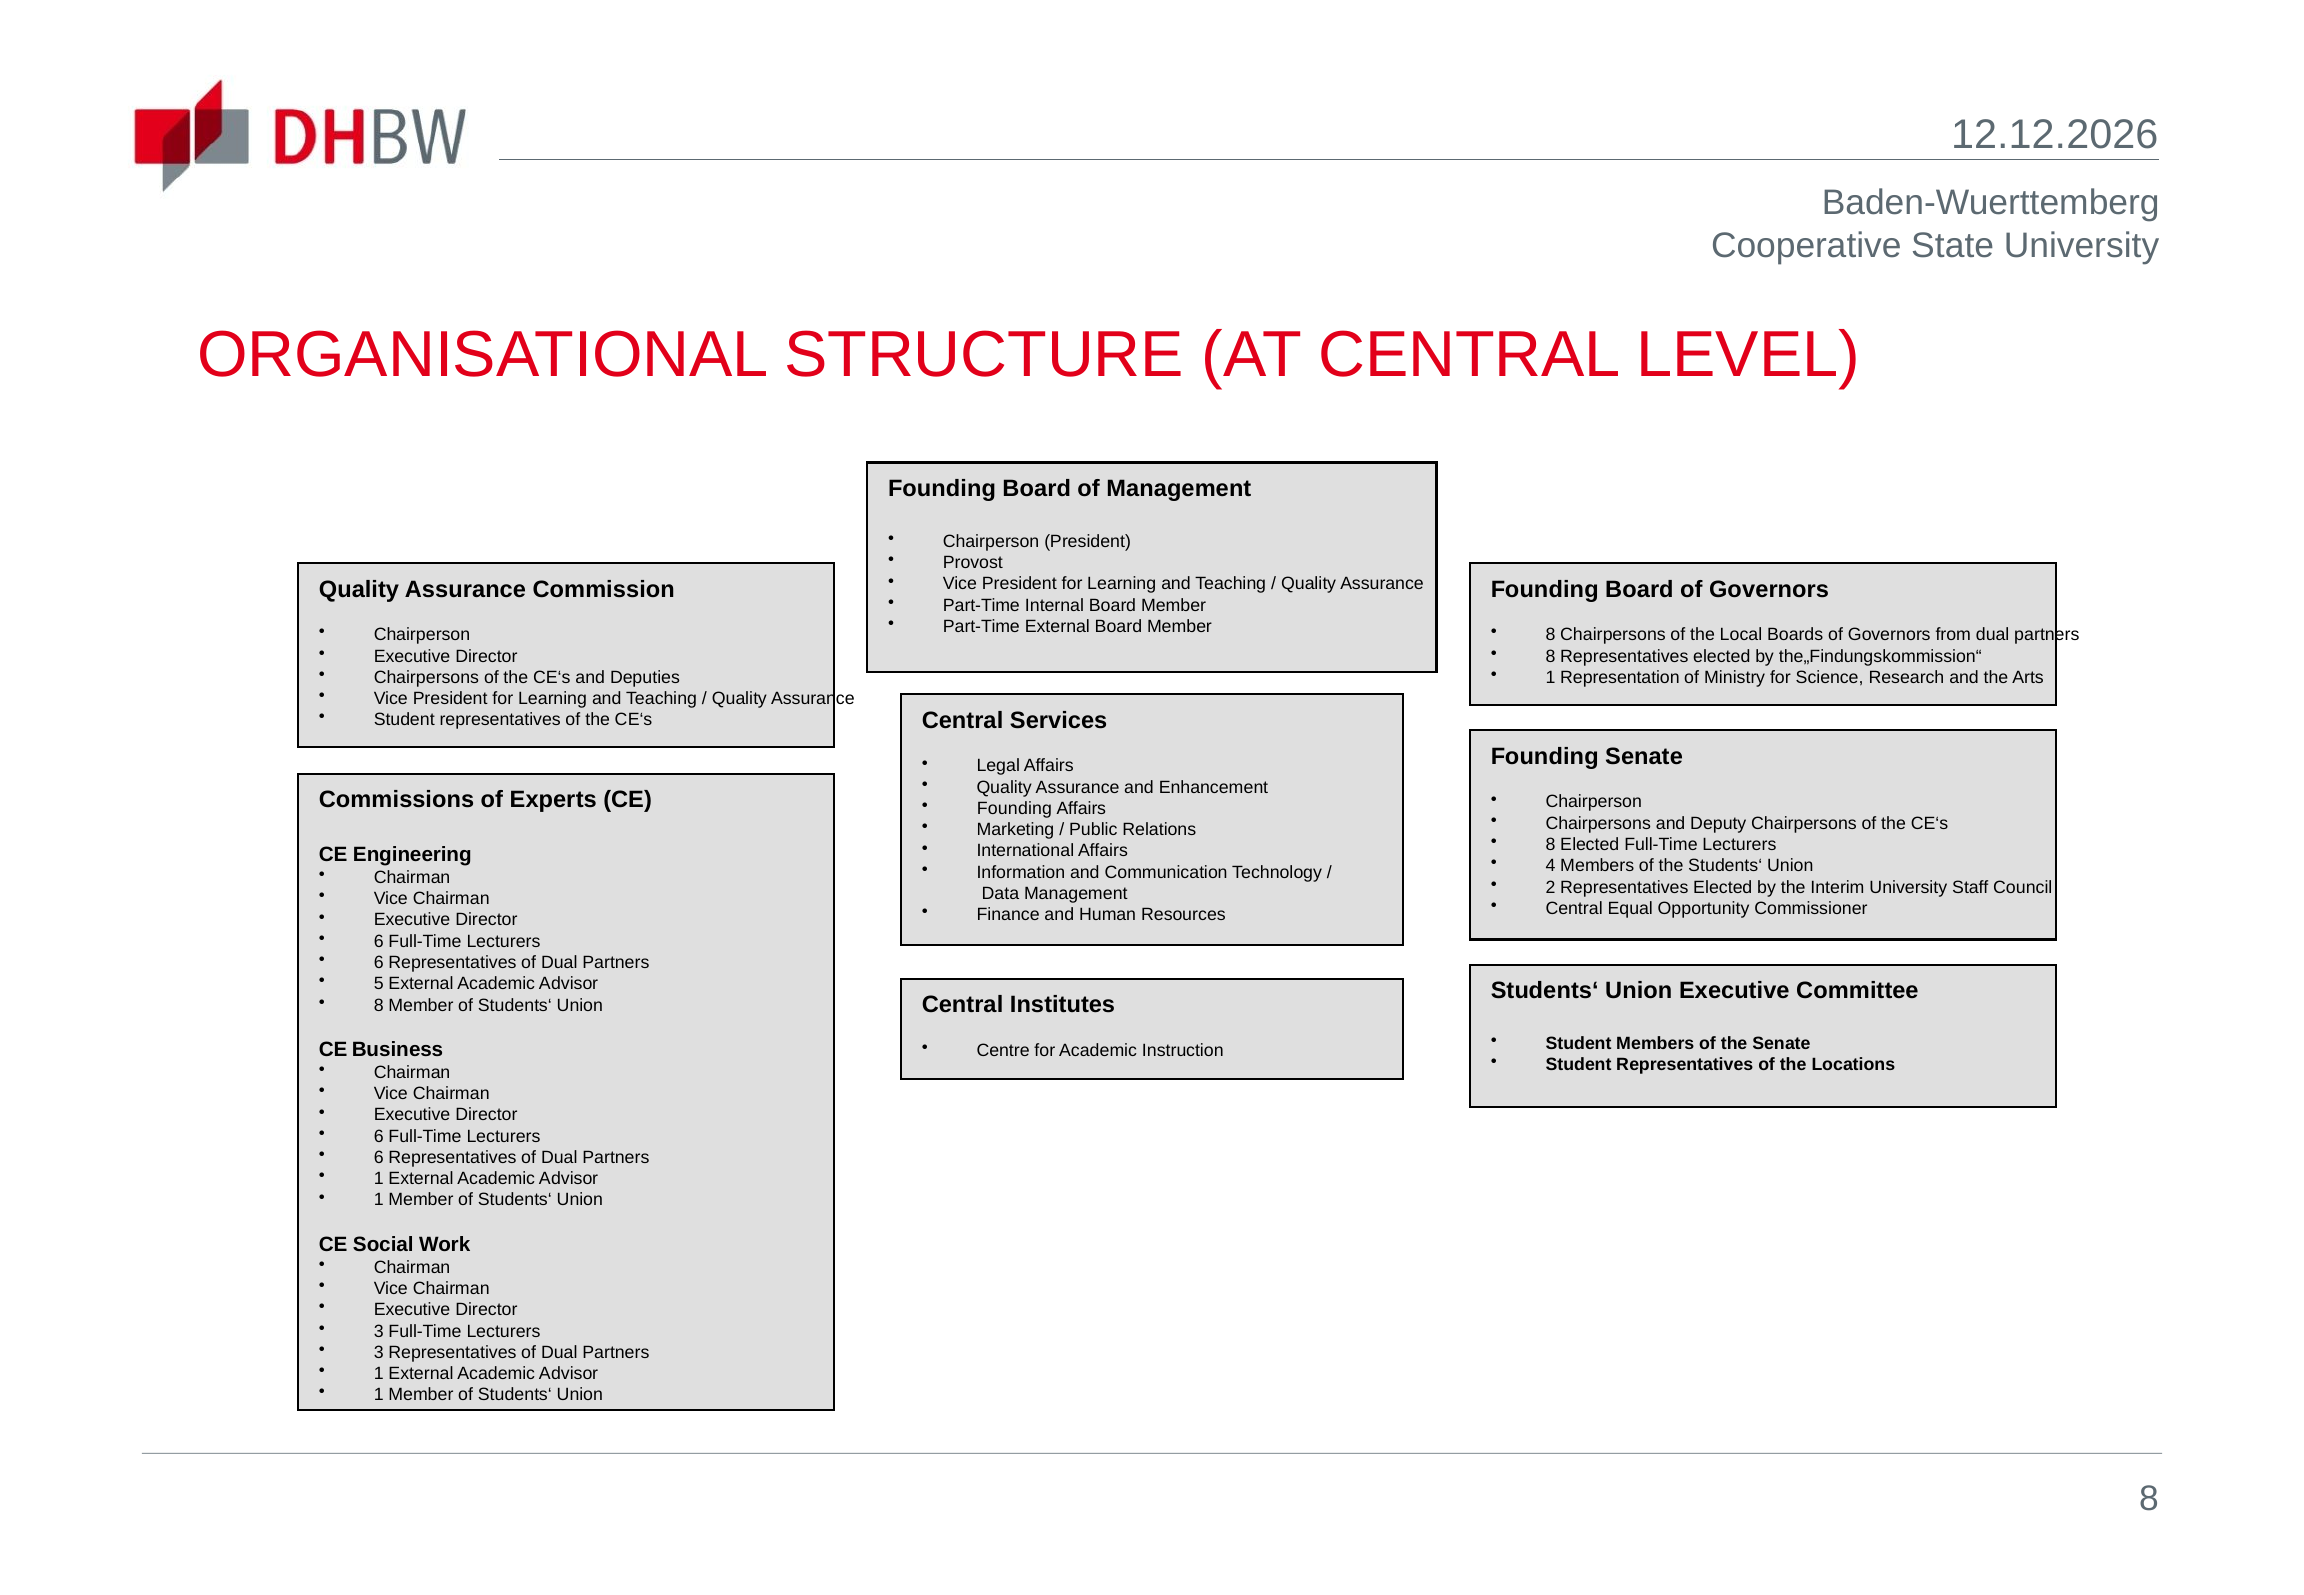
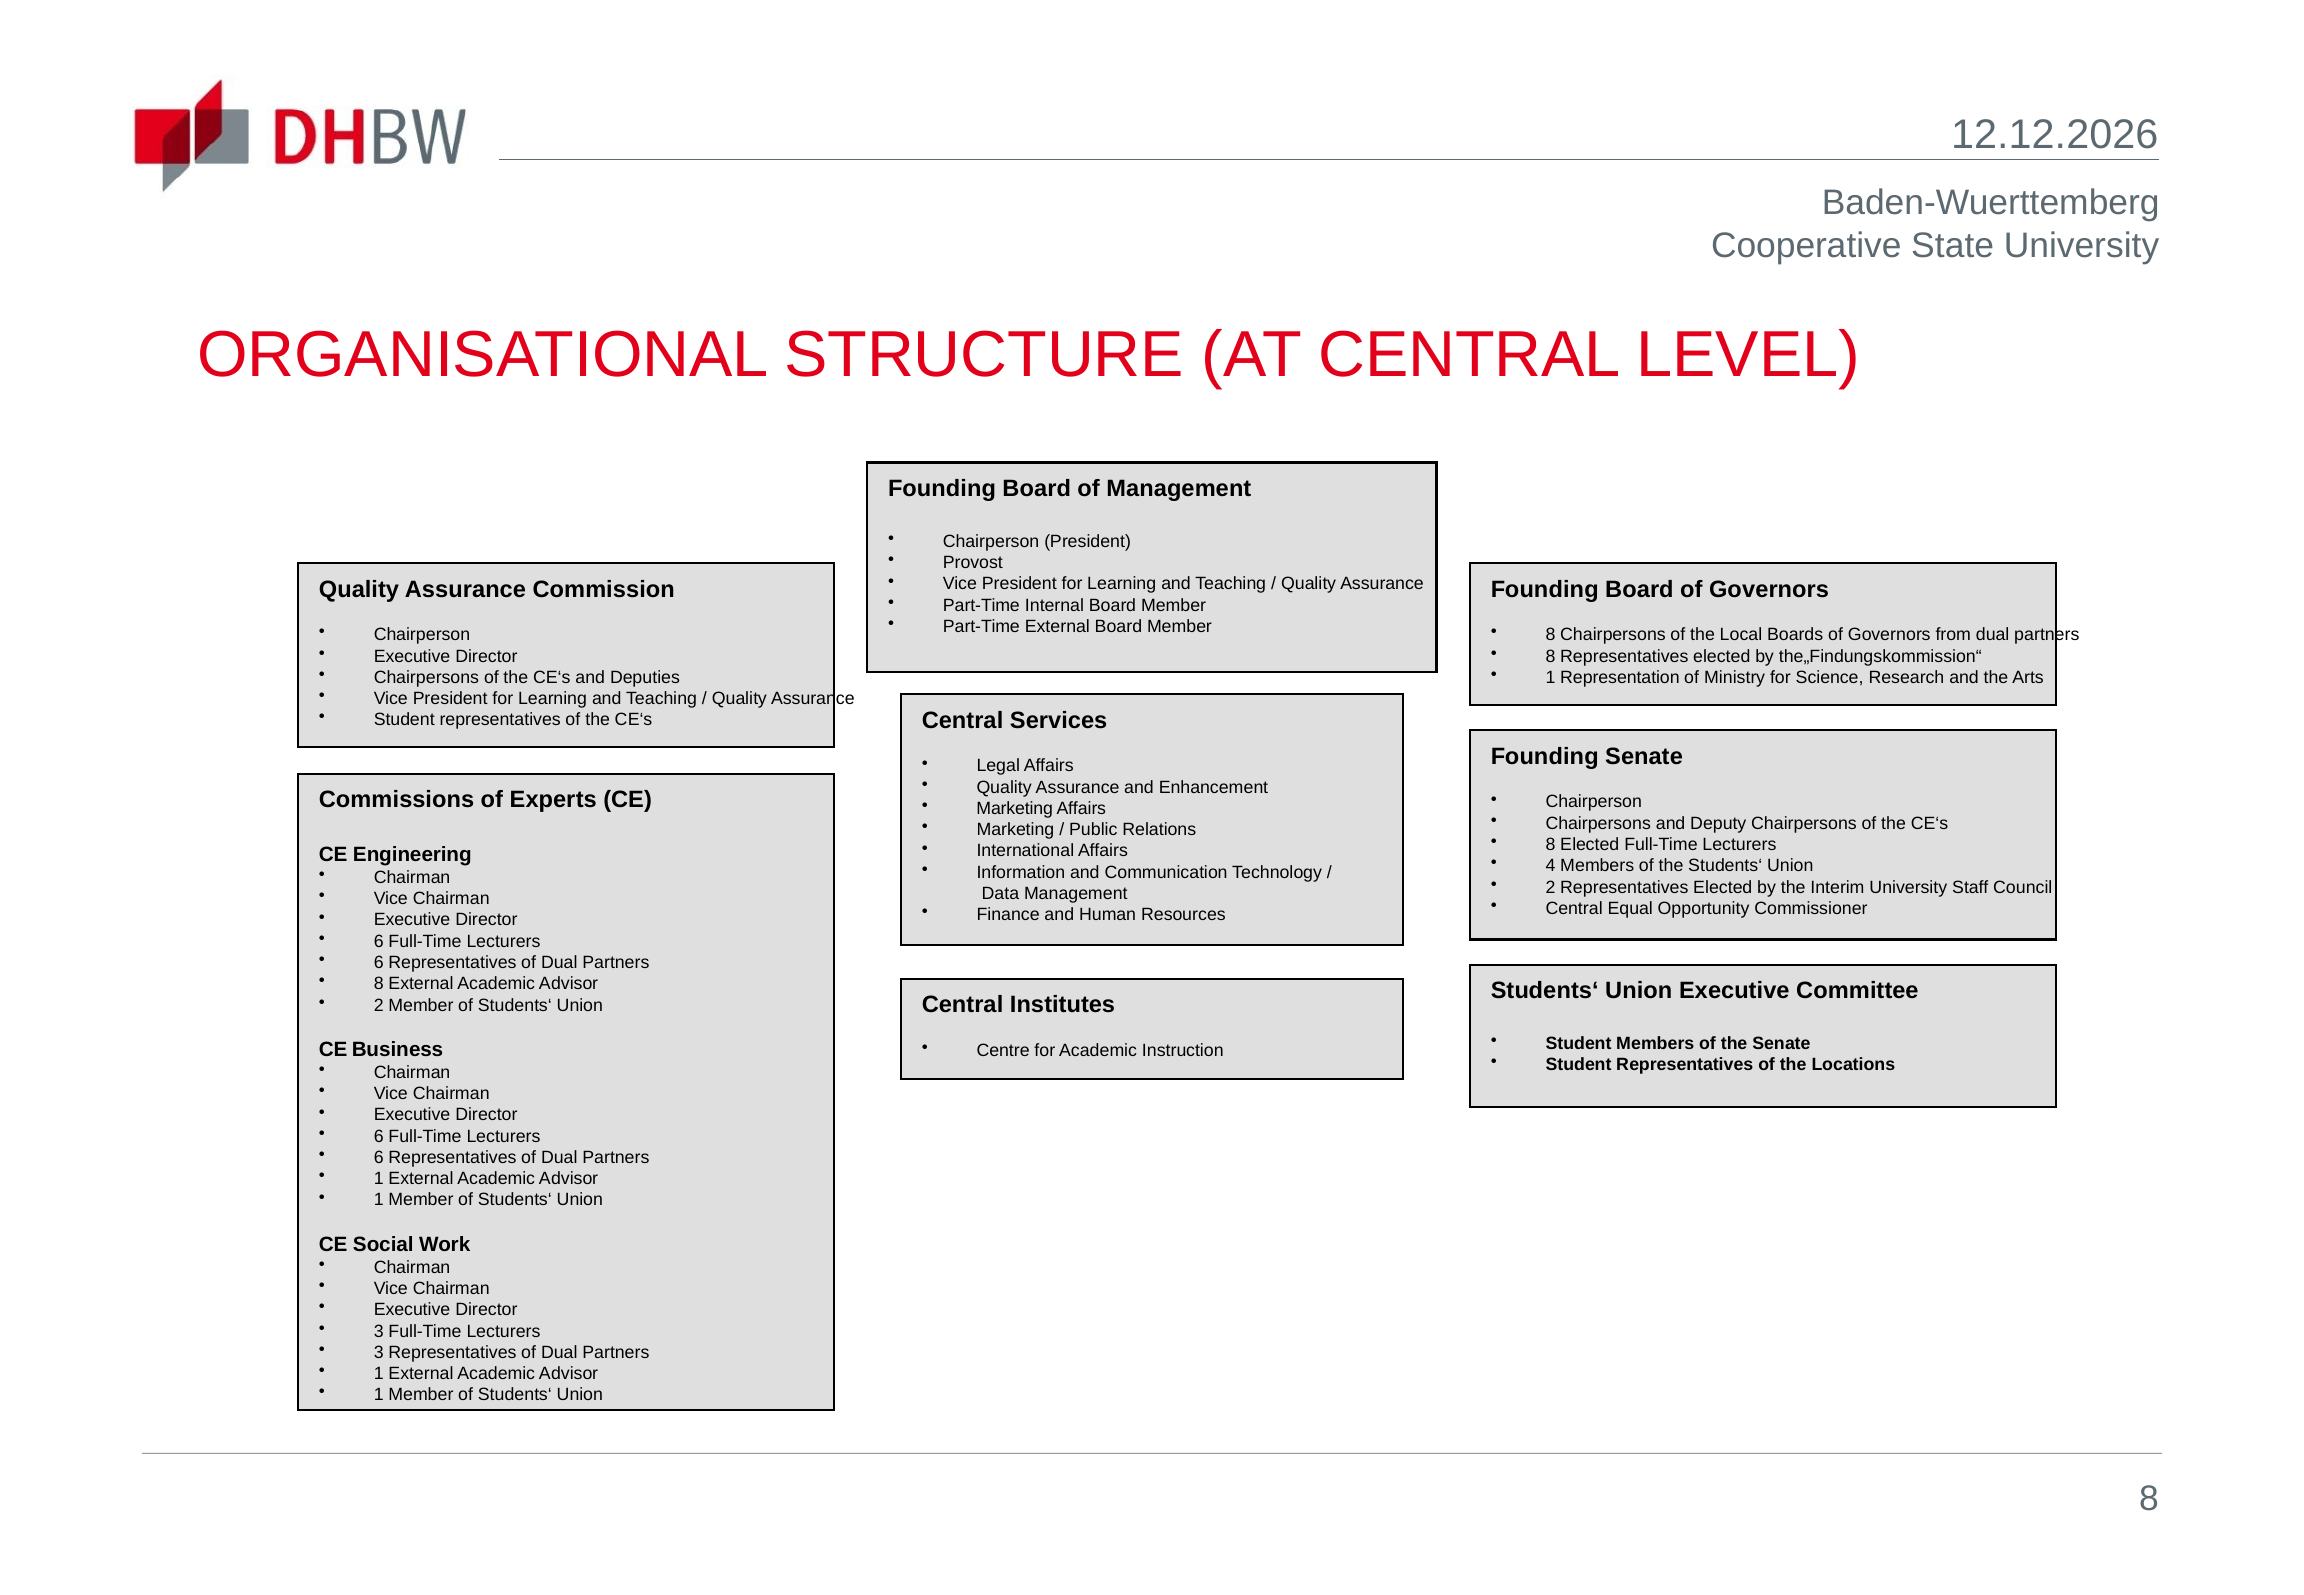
Founding at (1015, 809): Founding -> Marketing
5 at (379, 984): 5 -> 8
8 at (379, 1005): 8 -> 2
